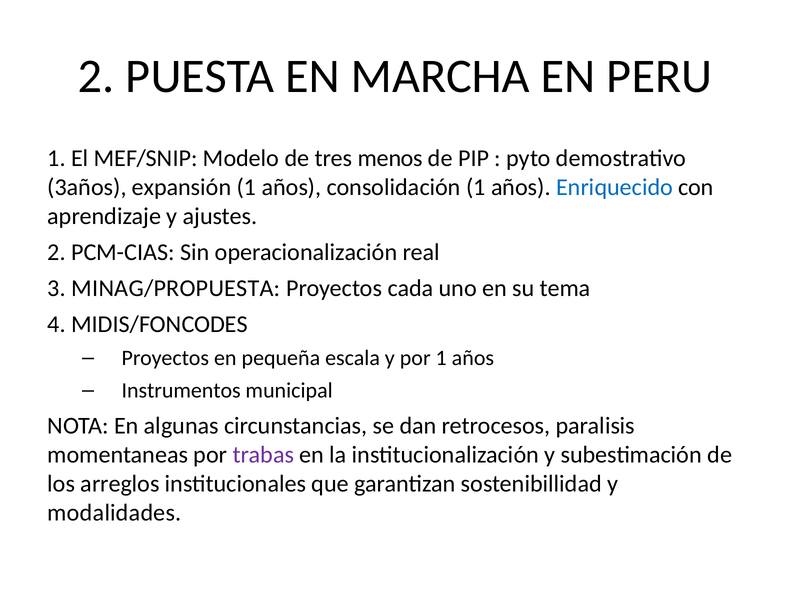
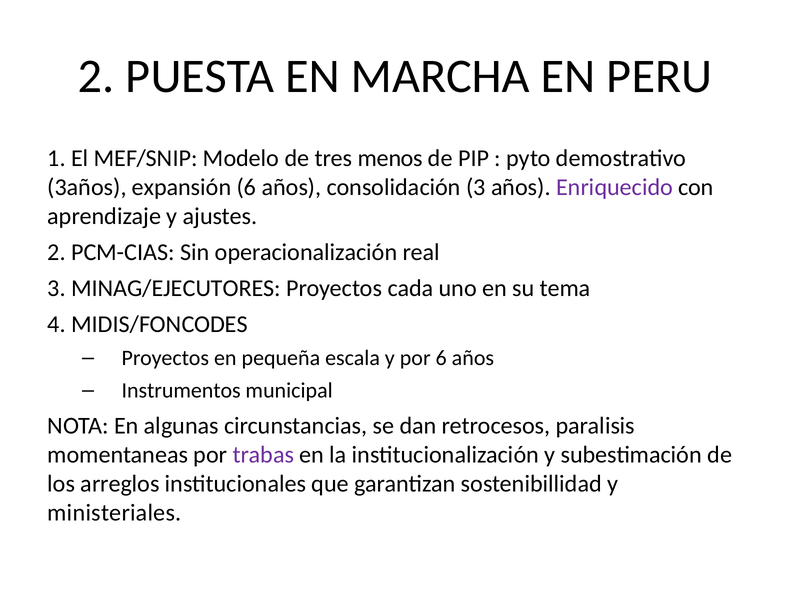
expansión 1: 1 -> 6
consolidación 1: 1 -> 3
Enriquecido colour: blue -> purple
MINAG/PROPUESTA: MINAG/PROPUESTA -> MINAG/EJECUTORES
por 1: 1 -> 6
modalidades: modalidades -> ministeriales
